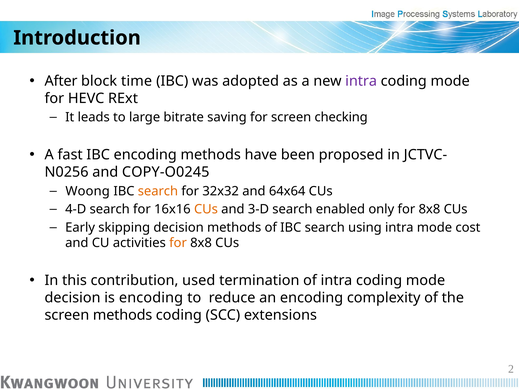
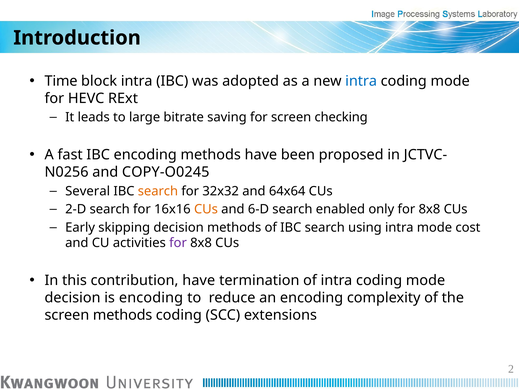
After: After -> Time
block time: time -> intra
intra at (361, 81) colour: purple -> blue
Woong: Woong -> Several
4-D: 4-D -> 2-D
3-D: 3-D -> 6-D
for at (178, 243) colour: orange -> purple
contribution used: used -> have
